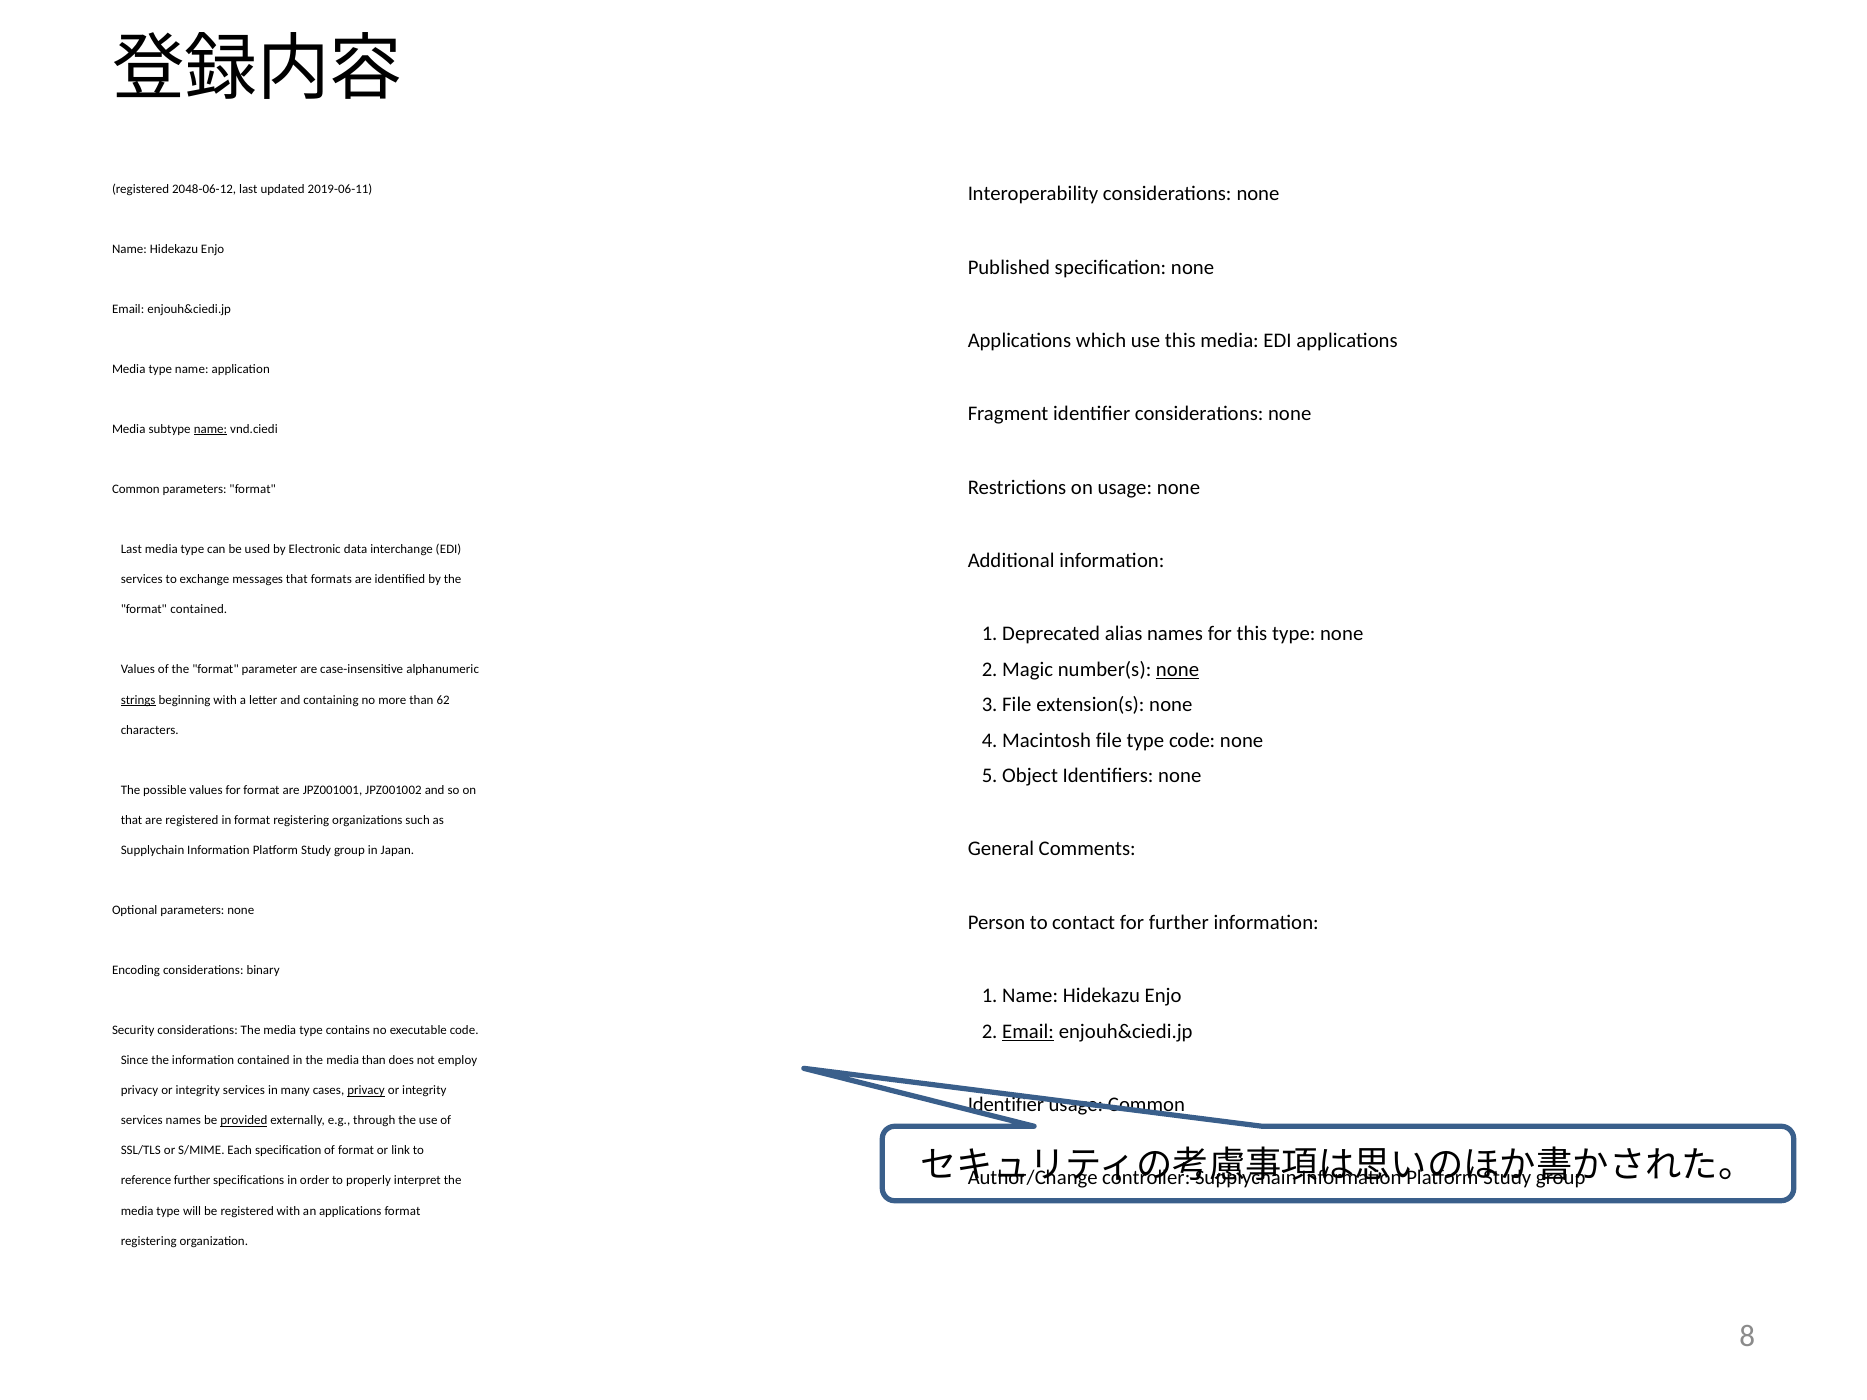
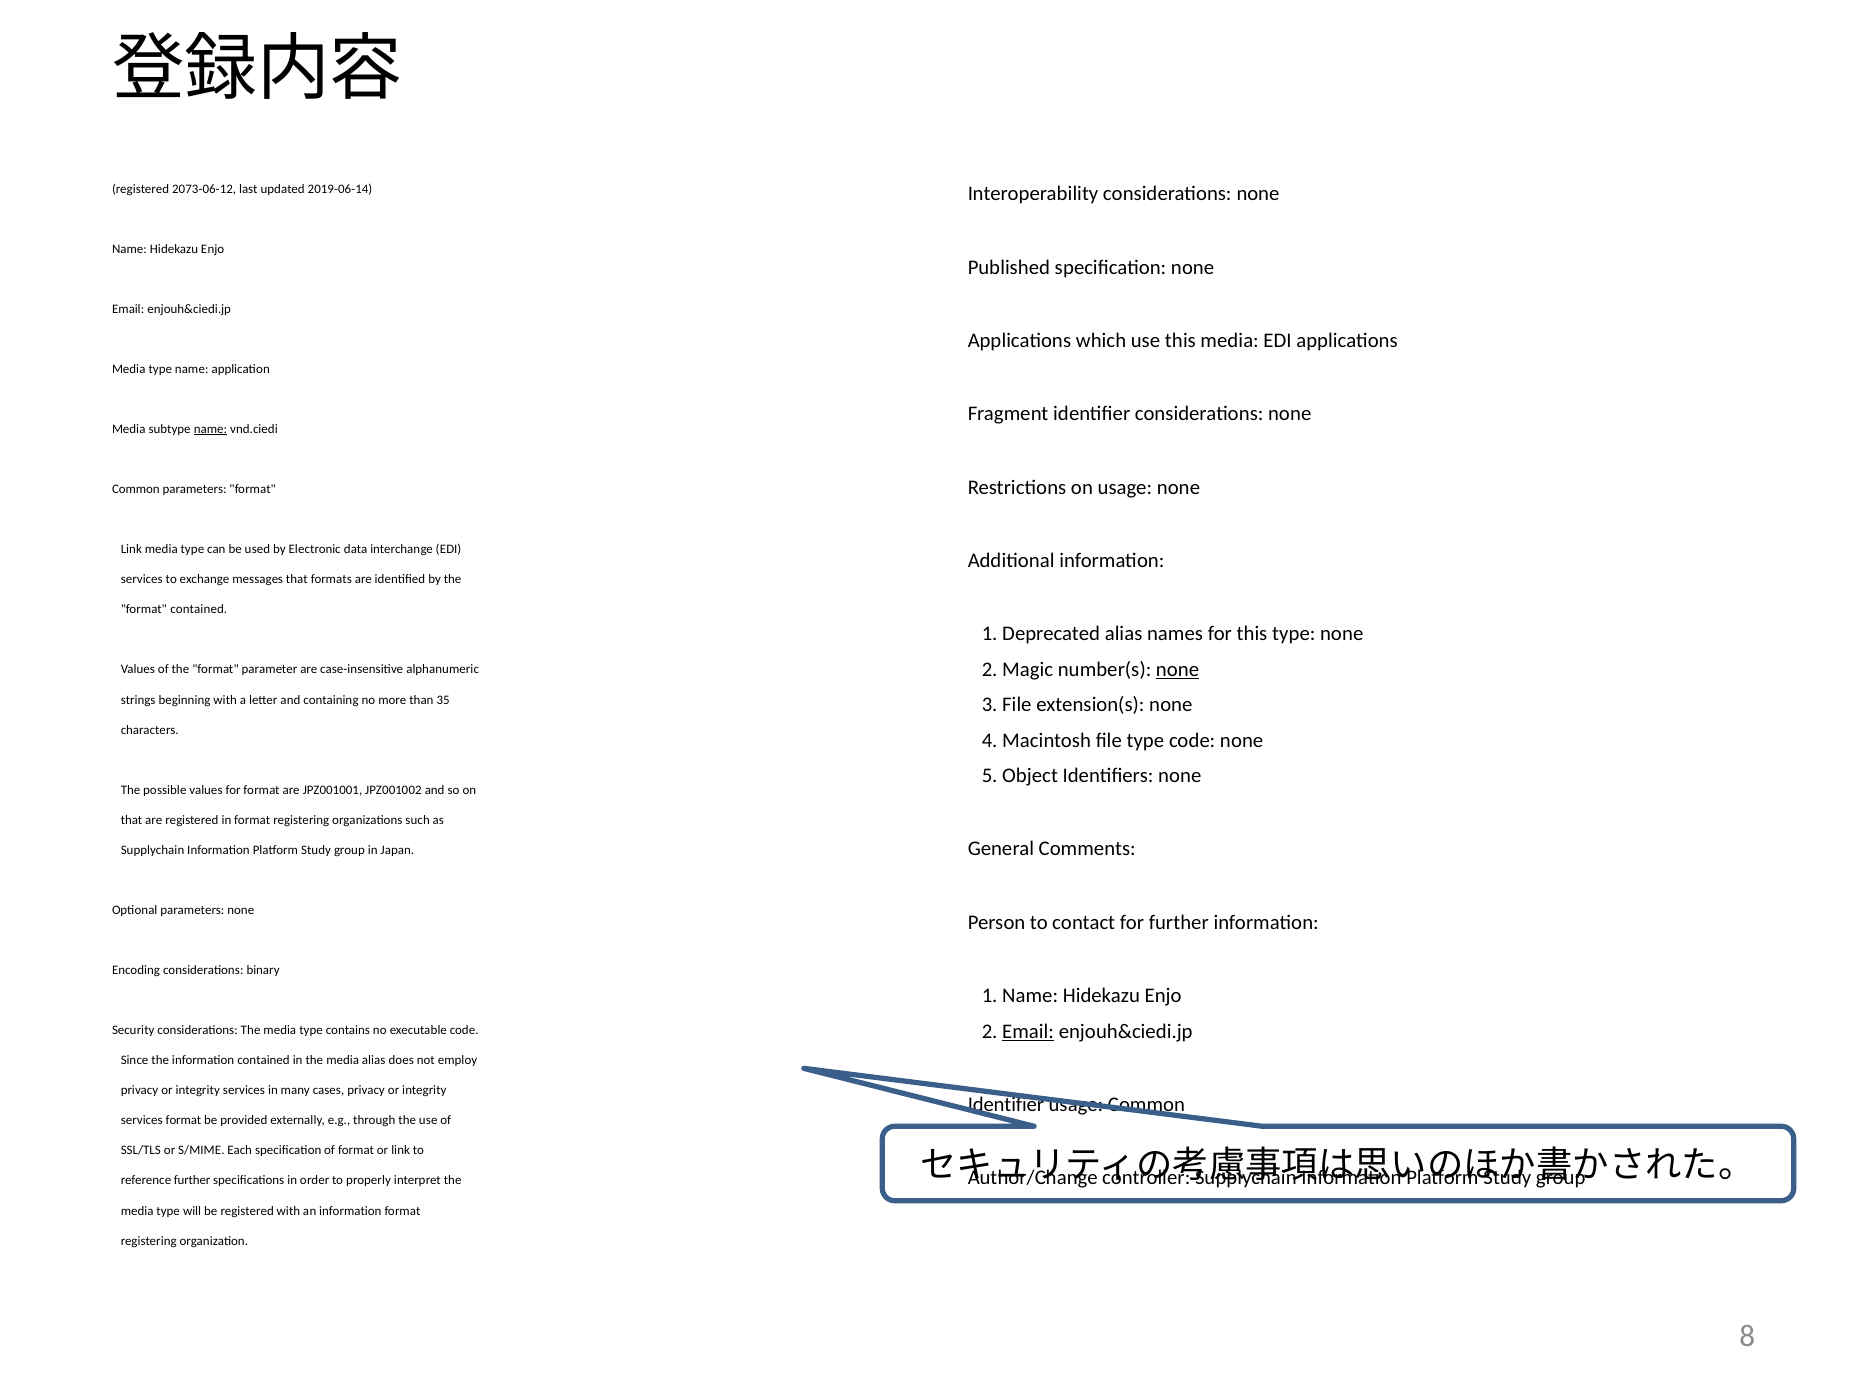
2048-06-12: 2048-06-12 -> 2073-06-12
2019-06-11: 2019-06-11 -> 2019-06-14
Last at (131, 550): Last -> Link
strings underline: present -> none
62: 62 -> 35
media than: than -> alias
privacy at (366, 1091) underline: present -> none
services names: names -> format
provided underline: present -> none
an applications: applications -> information
